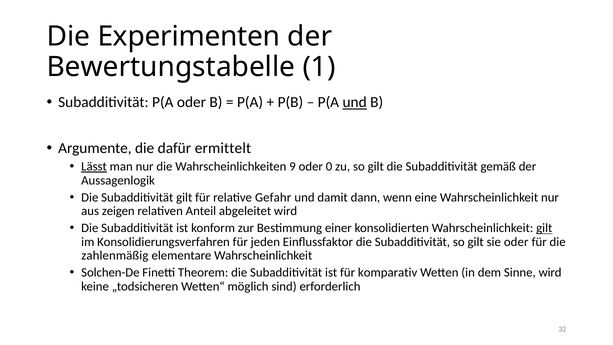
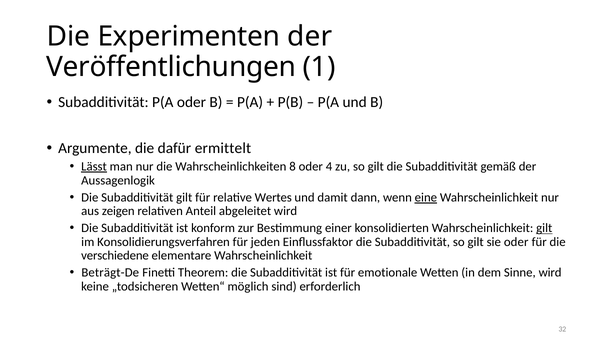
Bewertungstabelle: Bewertungstabelle -> Veröffentlichungen
und at (355, 102) underline: present -> none
9: 9 -> 8
0: 0 -> 4
Gefahr: Gefahr -> Wertes
eine underline: none -> present
zahlenmäßig: zahlenmäßig -> verschiedene
Solchen-De: Solchen-De -> Beträgt-De
komparativ: komparativ -> emotionale
